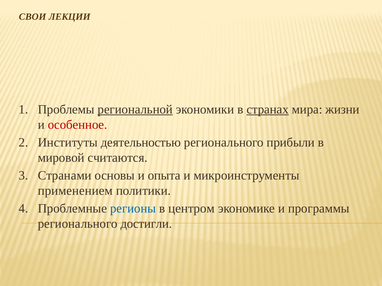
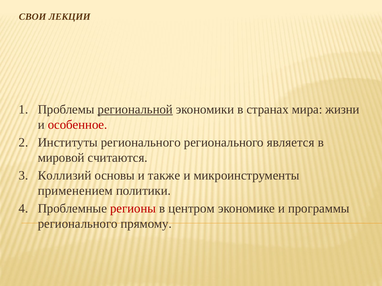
странах underline: present -> none
Институты деятельностью: деятельностью -> регионального
прибыли: прибыли -> является
Странами: Странами -> Коллизий
опыта: опыта -> также
регионы colour: blue -> red
достигли: достигли -> прямому
